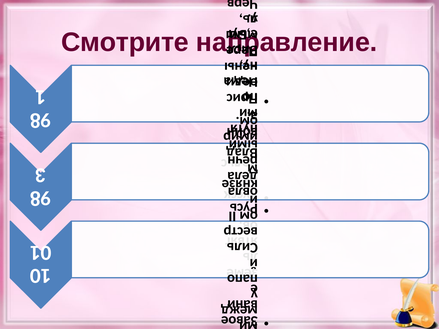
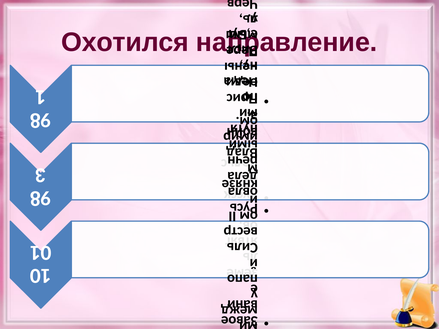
Смотрите: Смотрите -> Охотился
